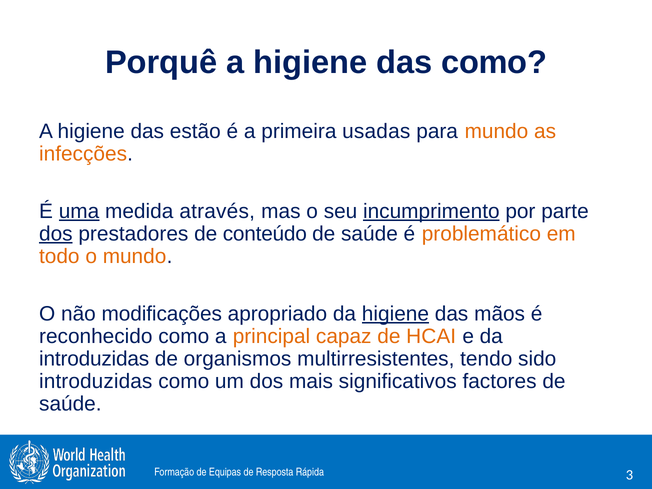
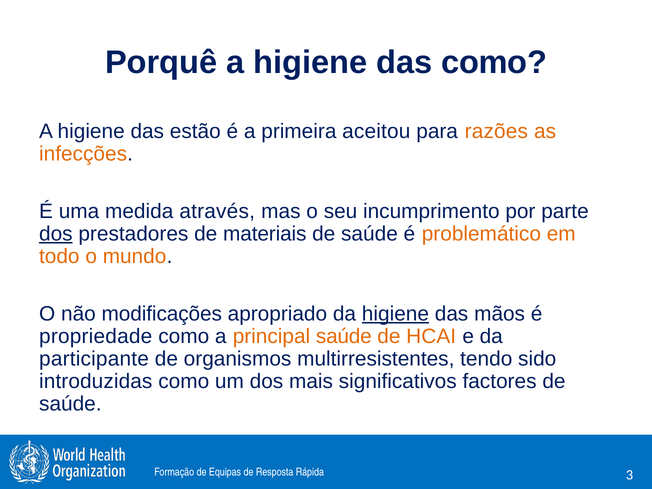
usadas: usadas -> aceitou
para mundo: mundo -> razões
uma underline: present -> none
incumprimento underline: present -> none
conteúdo: conteúdo -> materiais
reconhecido: reconhecido -> propriedade
principal capaz: capaz -> saúde
introduzidas at (94, 359): introduzidas -> participante
